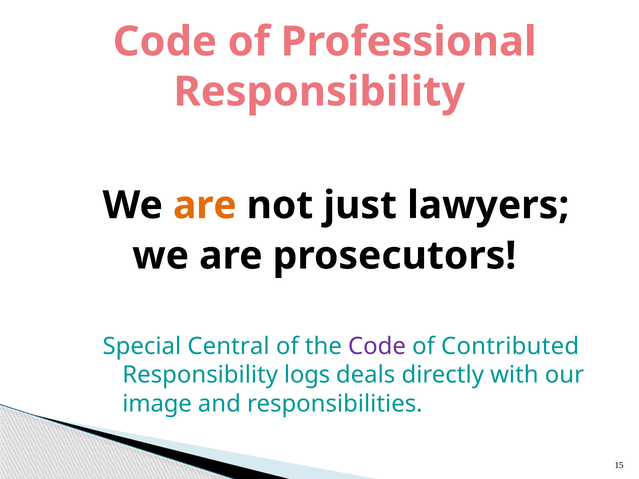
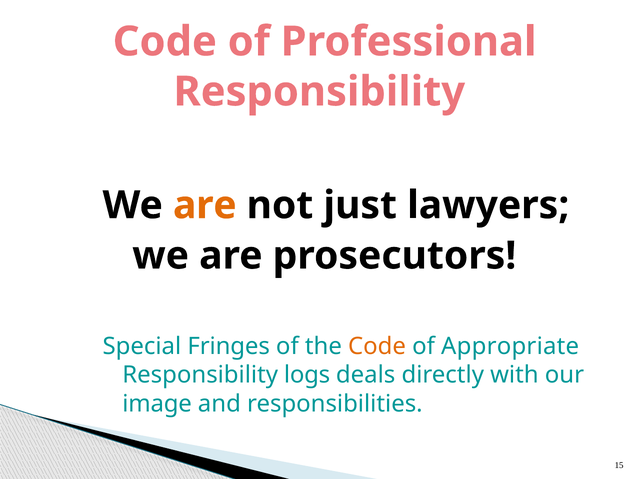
Central: Central -> Fringes
Code at (377, 346) colour: purple -> orange
Contributed: Contributed -> Appropriate
